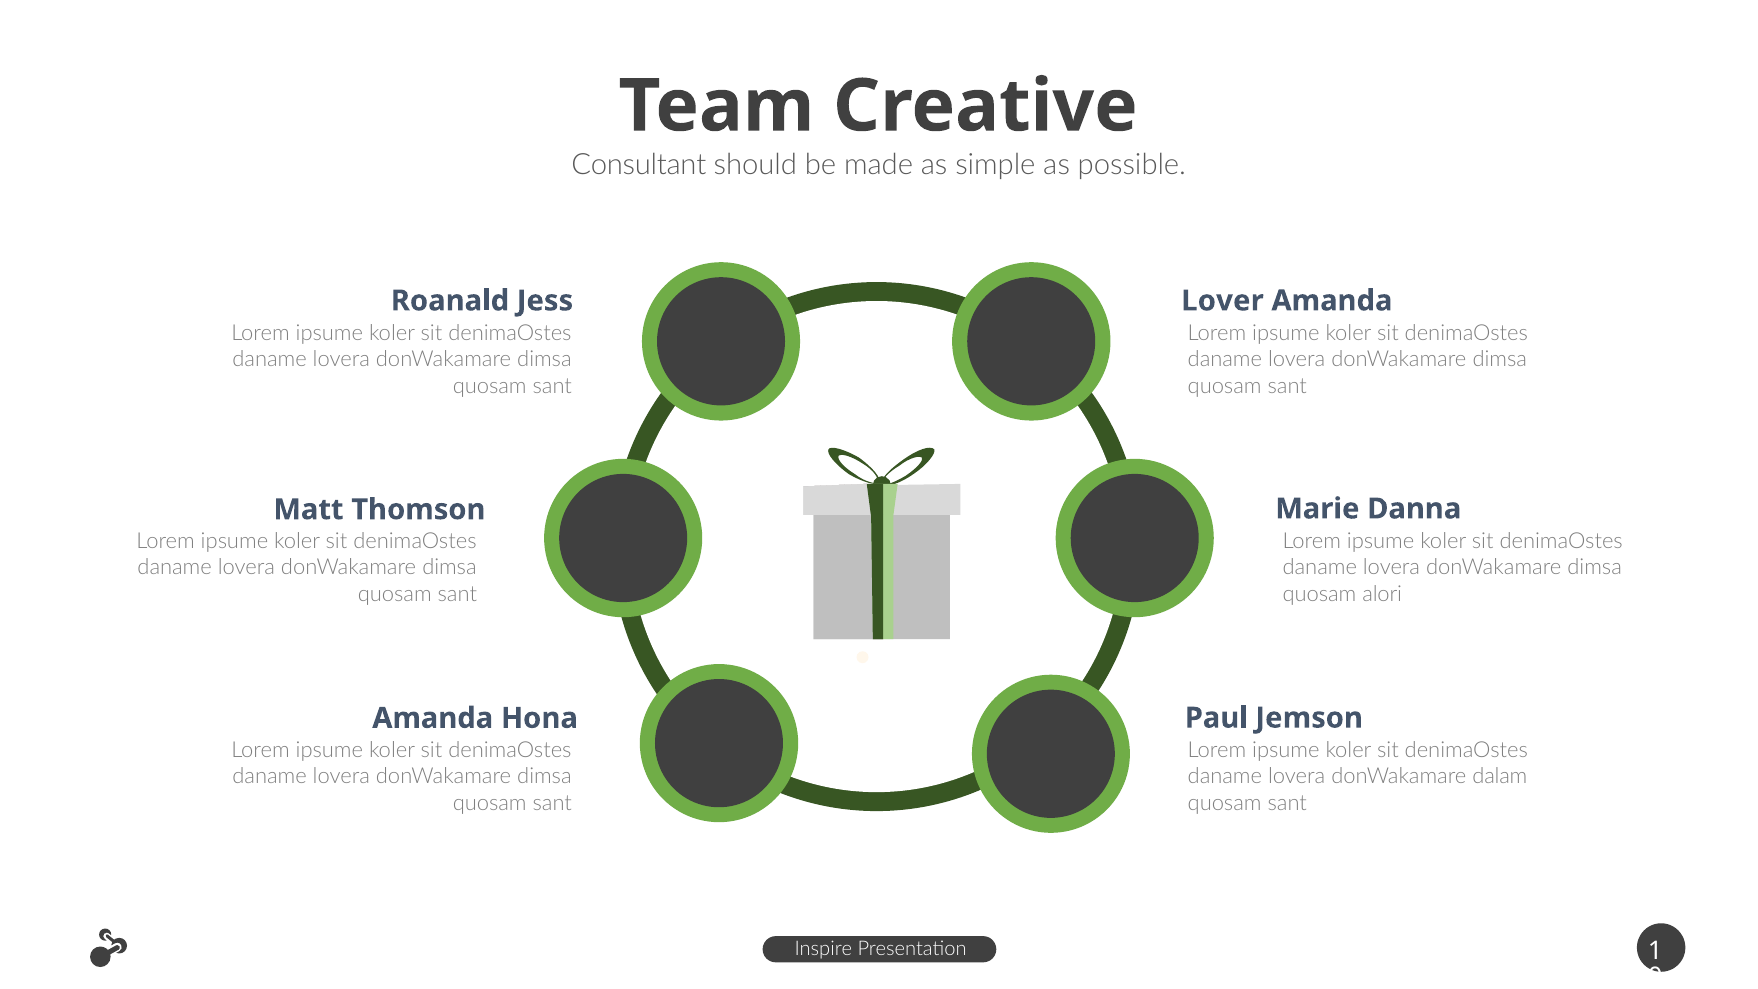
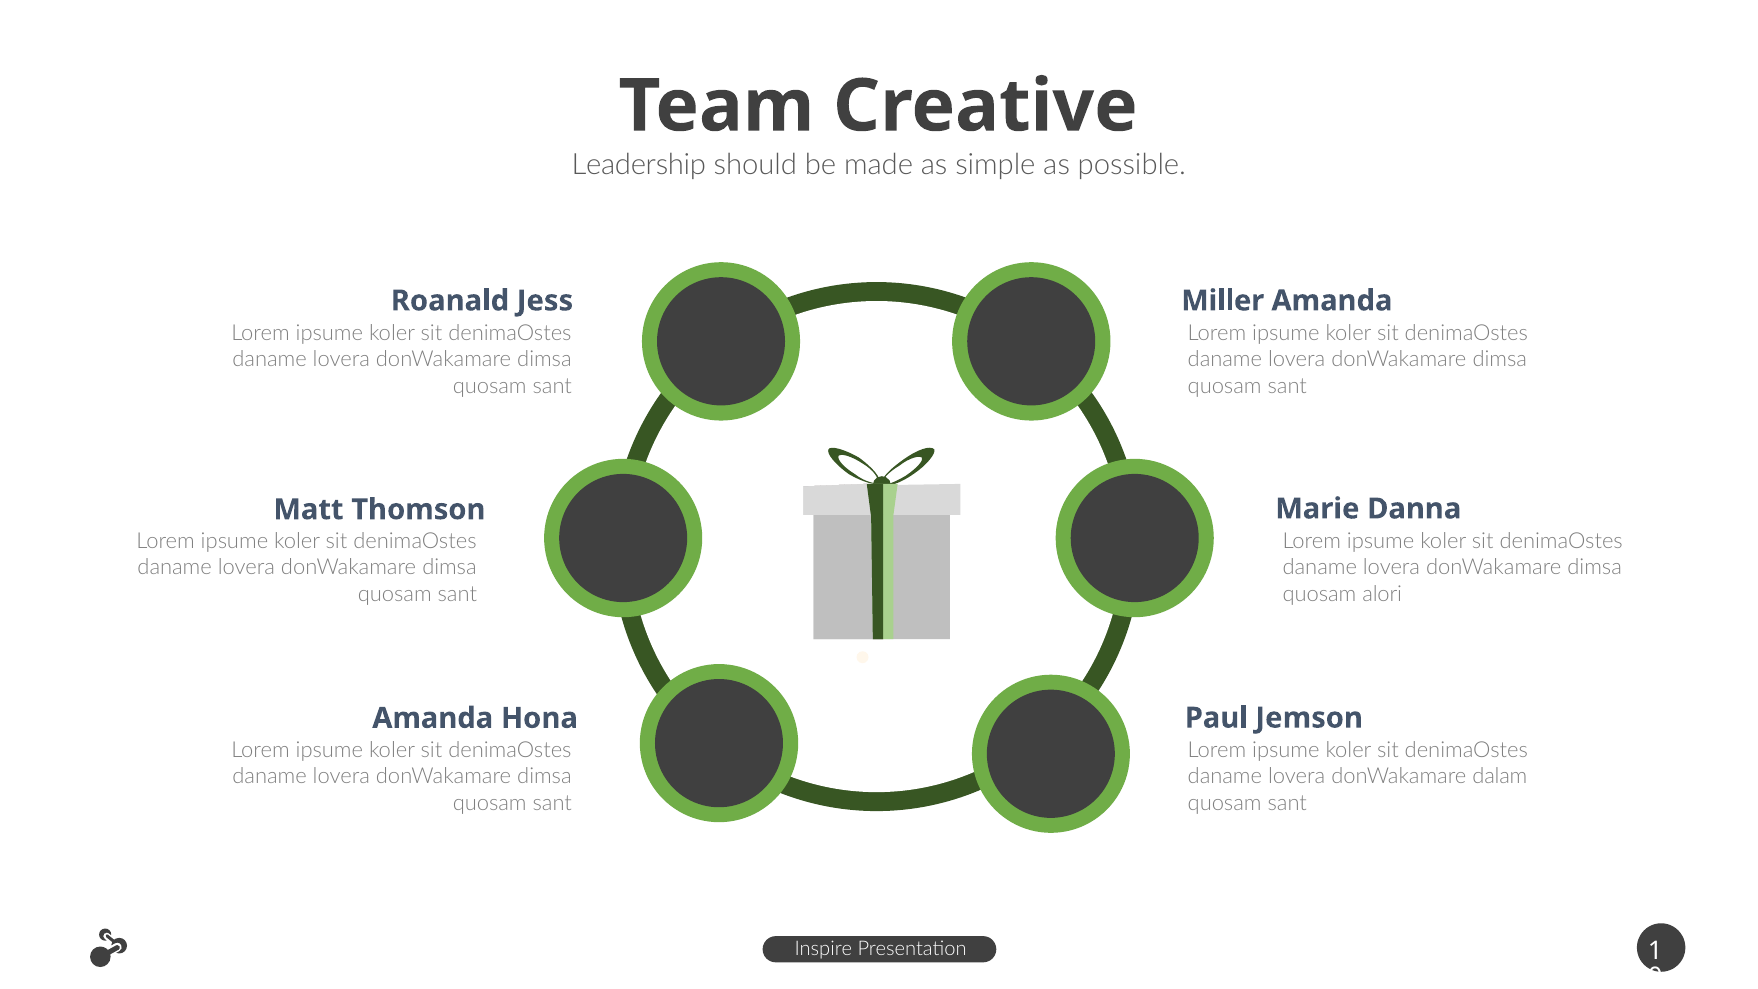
Consultant: Consultant -> Leadership
Lover: Lover -> Miller
